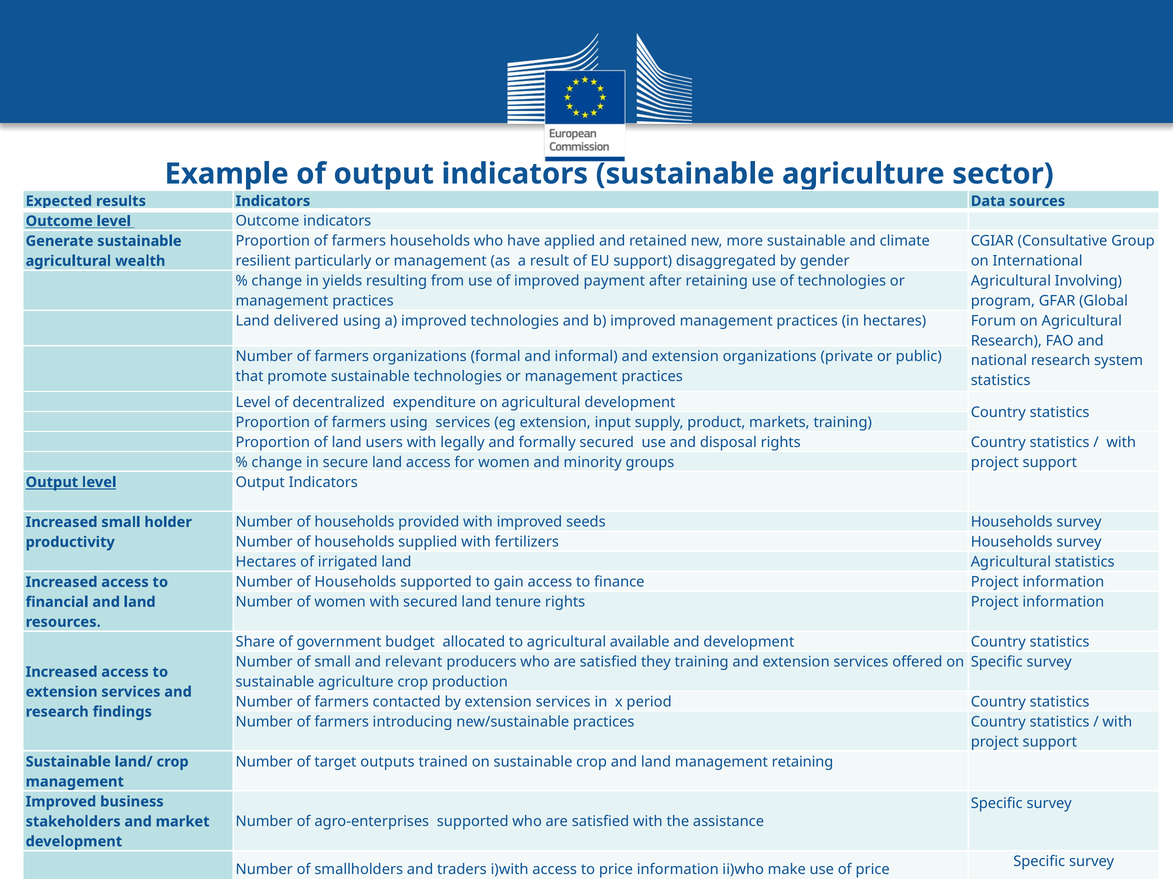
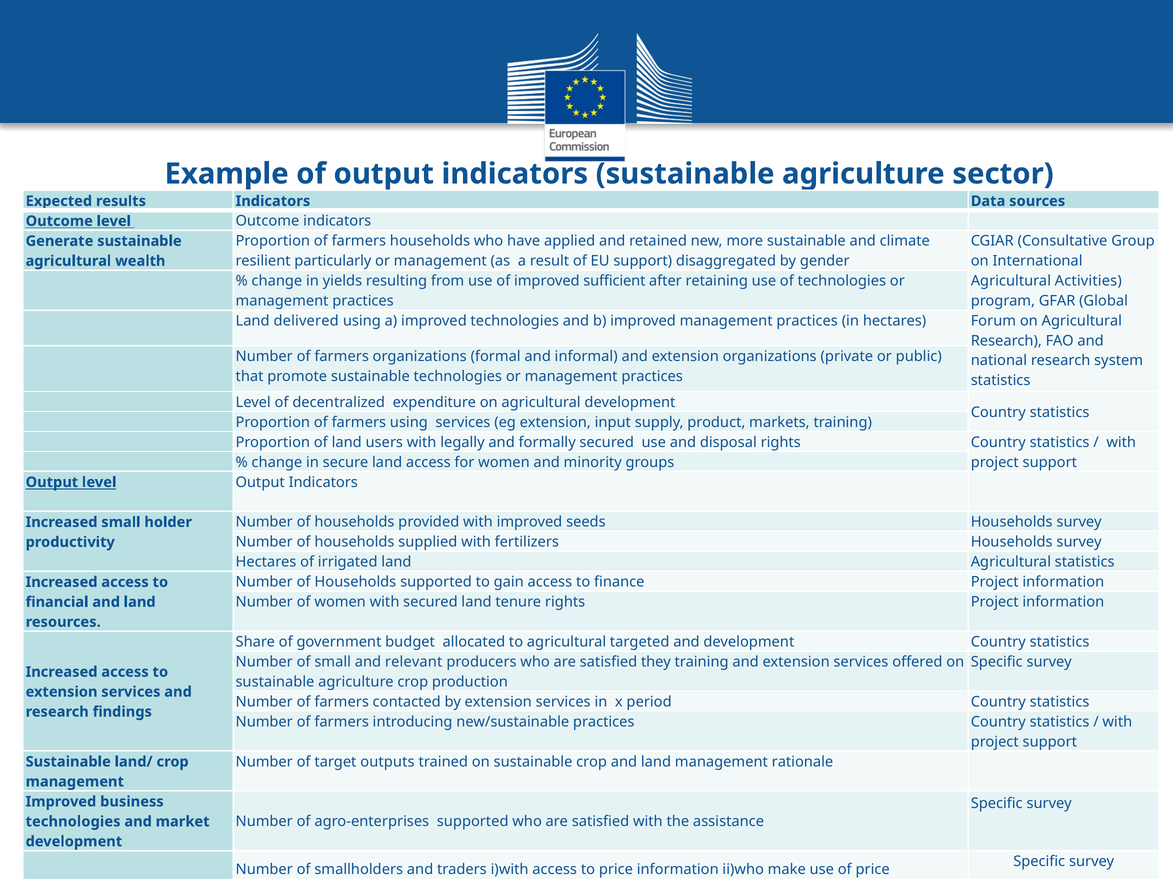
payment: payment -> sufficient
Involving: Involving -> Activities
available: available -> targeted
management retaining: retaining -> rationale
stakeholders at (73, 822): stakeholders -> technologies
